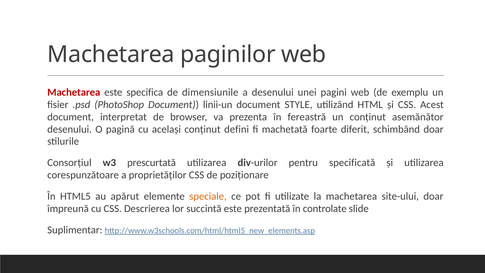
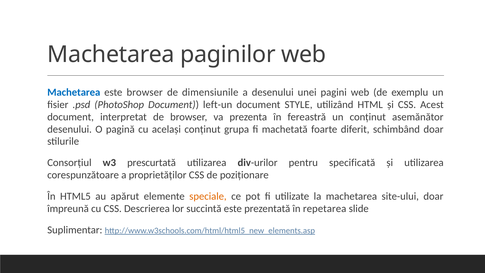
Machetarea at (74, 92) colour: red -> blue
este specifica: specifica -> browser
linii-un: linii-un -> left-un
defini: defini -> grupa
controlate: controlate -> repetarea
